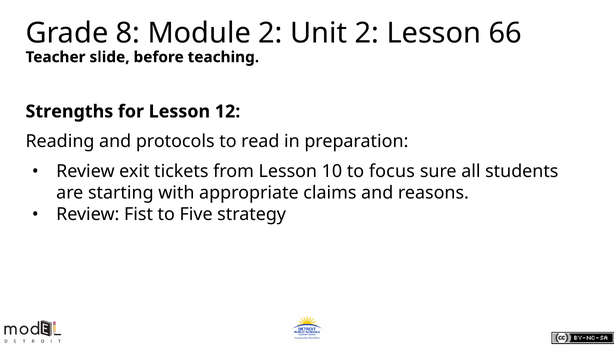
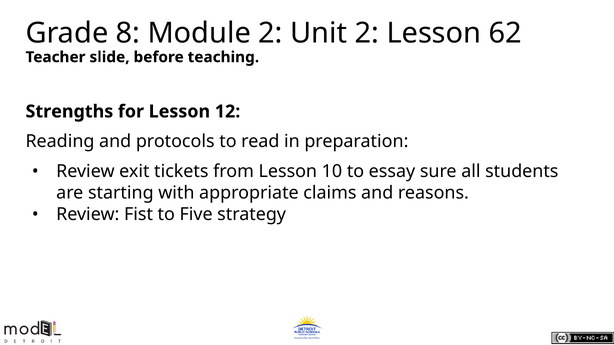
66: 66 -> 62
focus: focus -> essay
